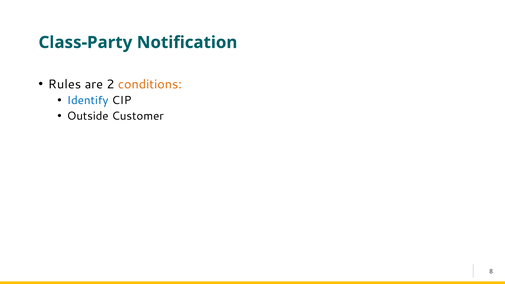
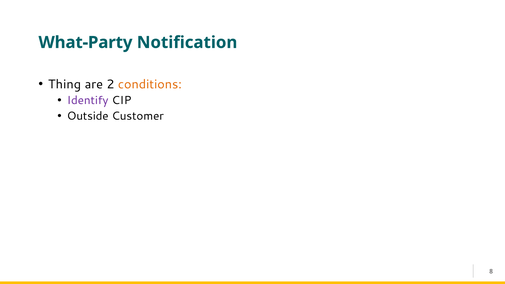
Class-Party: Class-Party -> What-Party
Rules: Rules -> Thing
Identify colour: blue -> purple
